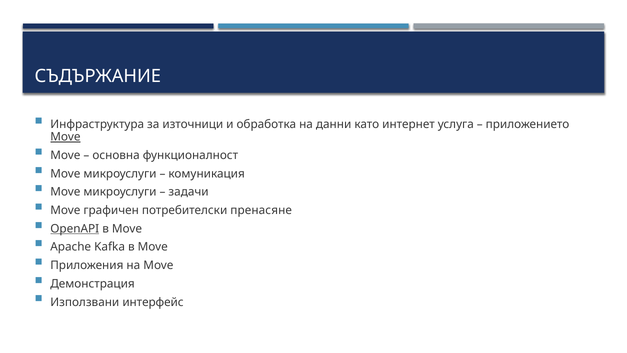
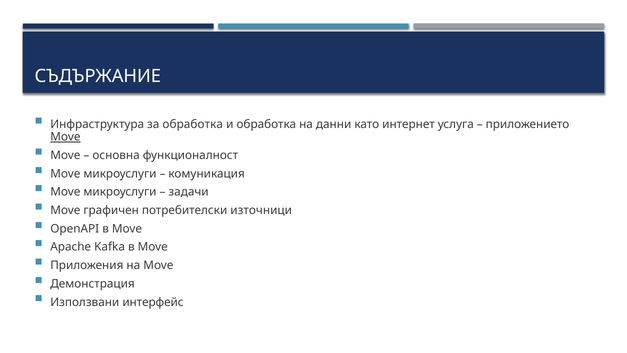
за източници: източници -> обработка
пренасяне: пренасяне -> източници
OpenAPI underline: present -> none
